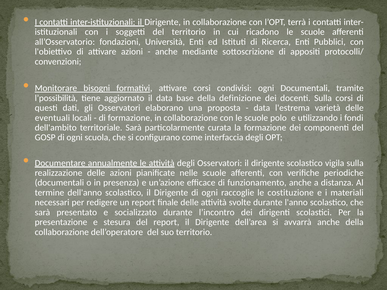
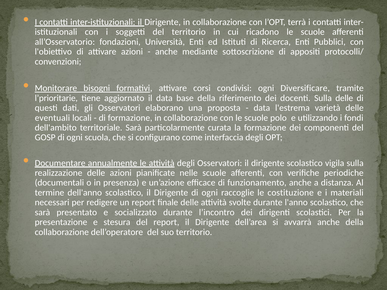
ogni Documentali: Documentali -> Diversificare
l’possibilità: l’possibilità -> l’prioritarie
definizione: definizione -> riferimento
Sulla corsi: corsi -> delle
